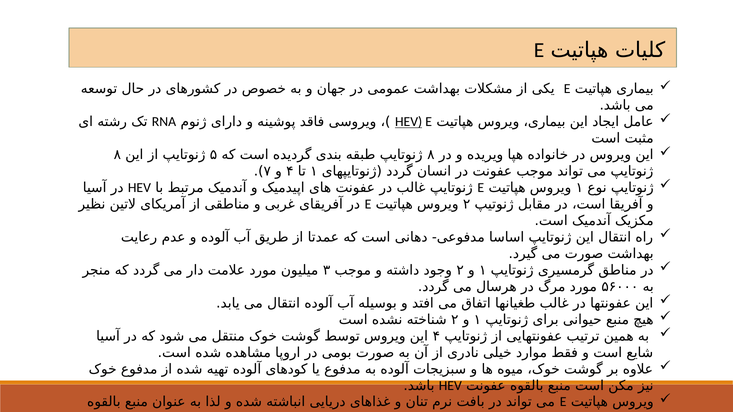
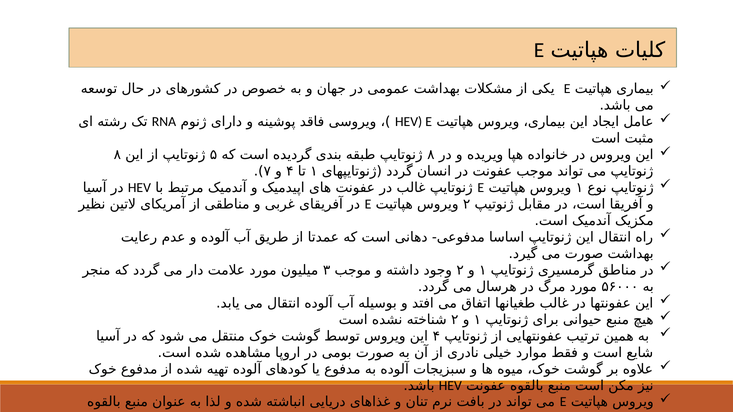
HEV at (409, 122) underline: present -> none
